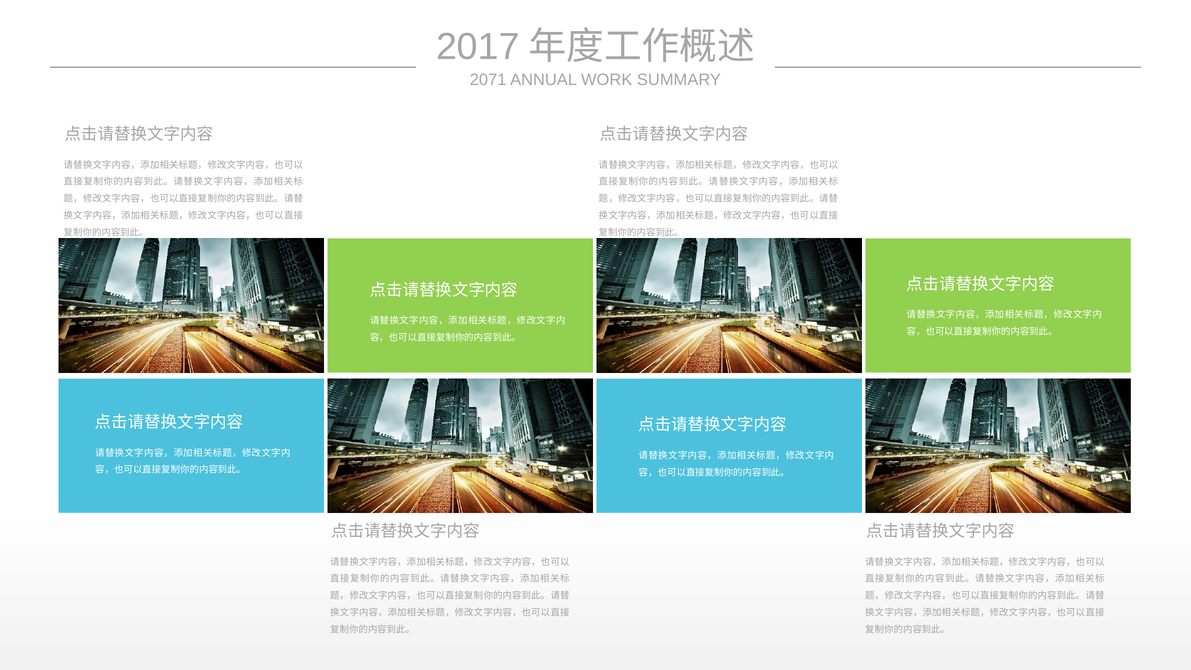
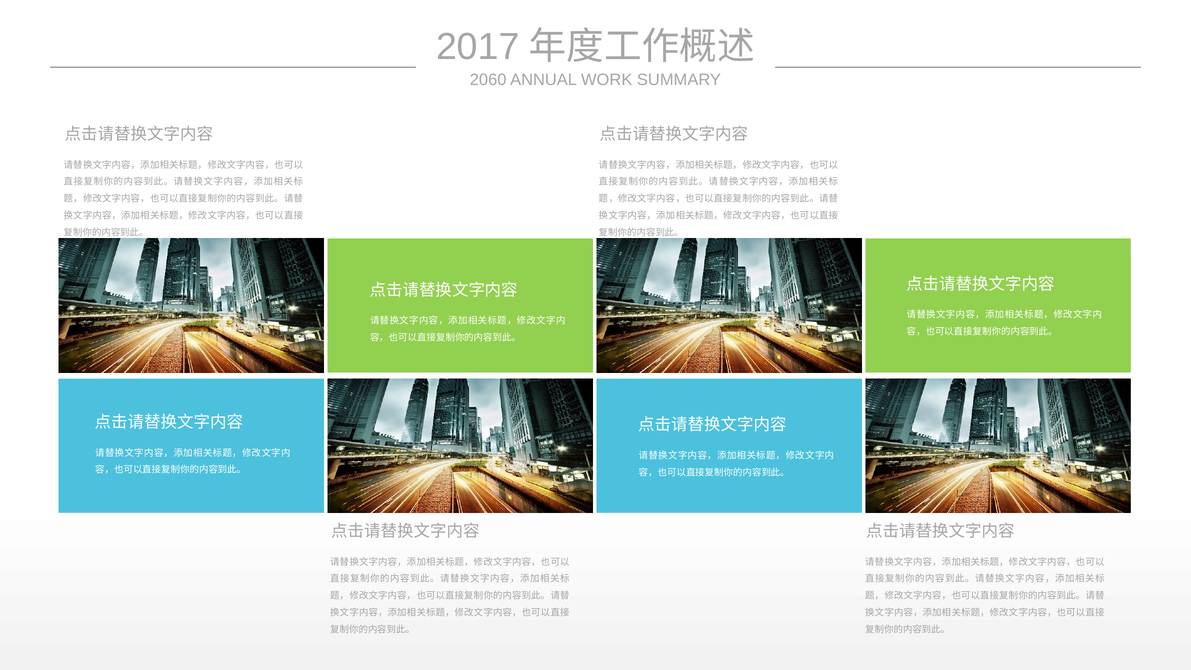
2071: 2071 -> 2060
